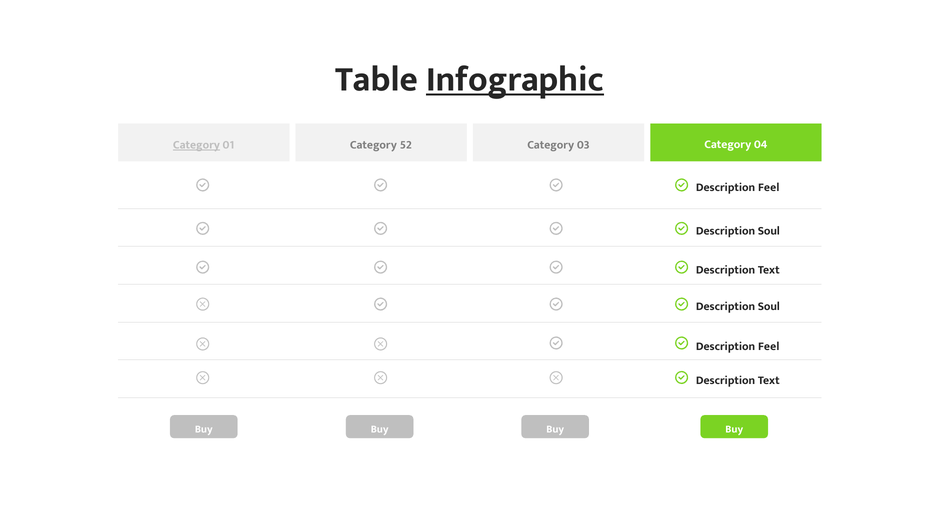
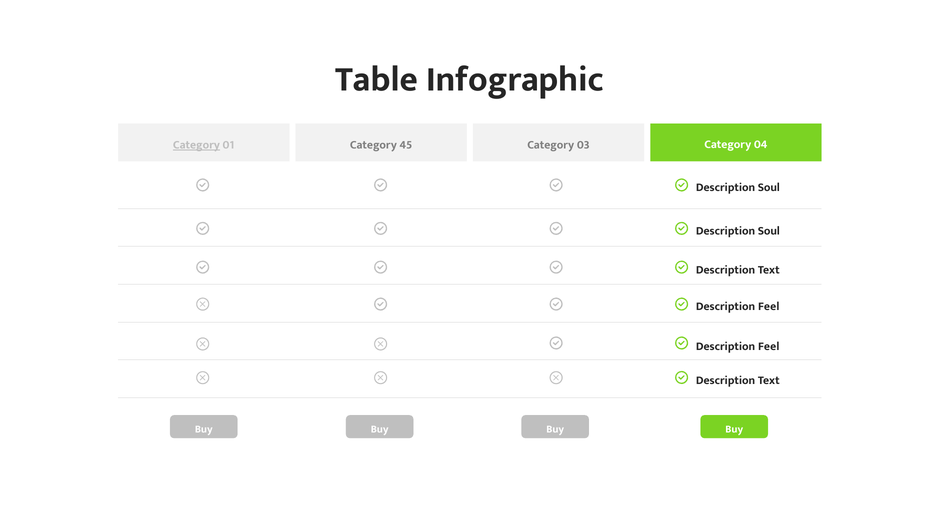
Infographic underline: present -> none
52: 52 -> 45
Feel at (769, 187): Feel -> Soul
Soul at (769, 306): Soul -> Feel
